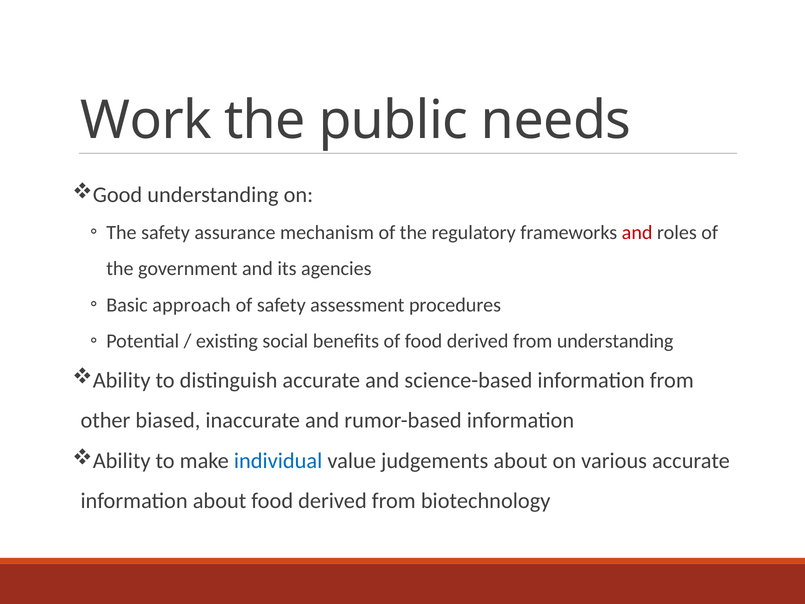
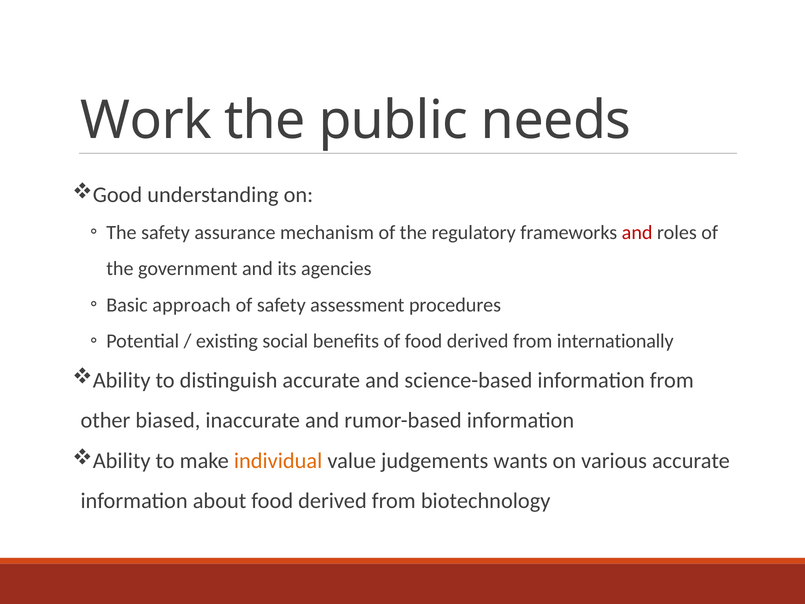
from understanding: understanding -> internationally
individual colour: blue -> orange
judgements about: about -> wants
